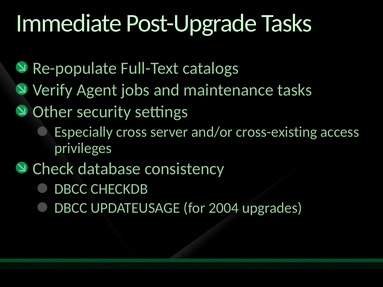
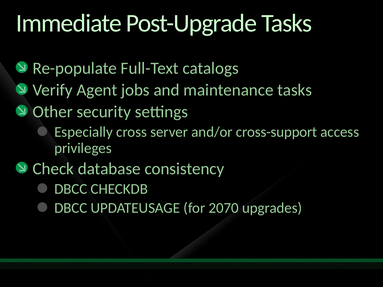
cross-existing: cross-existing -> cross-support
2004: 2004 -> 2070
